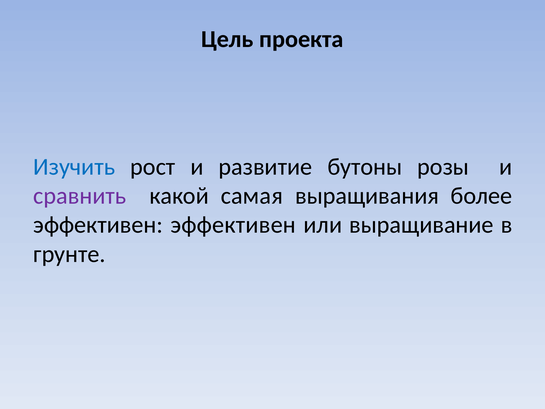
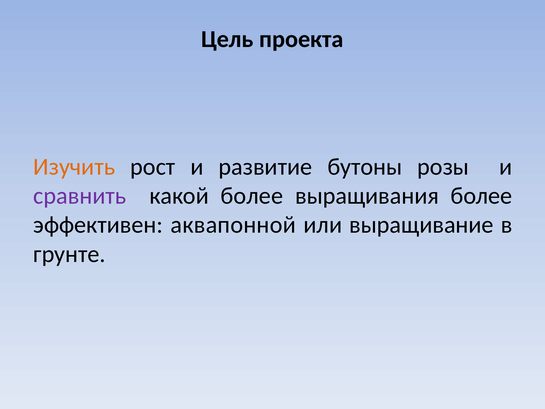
Изучить colour: blue -> orange
какой самая: самая -> более
эффективен эффективен: эффективен -> аквапонной
